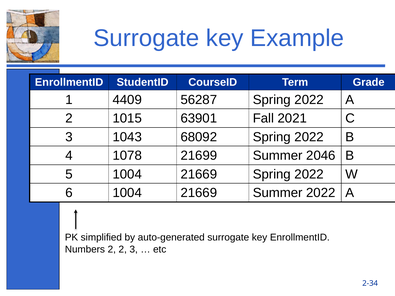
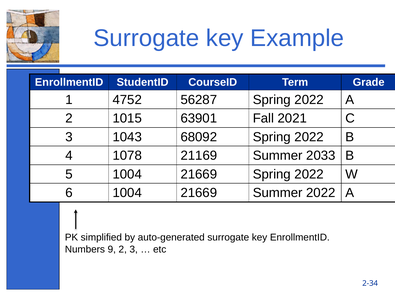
4409: 4409 -> 4752
21699: 21699 -> 21169
2046: 2046 -> 2033
Numbers 2: 2 -> 9
